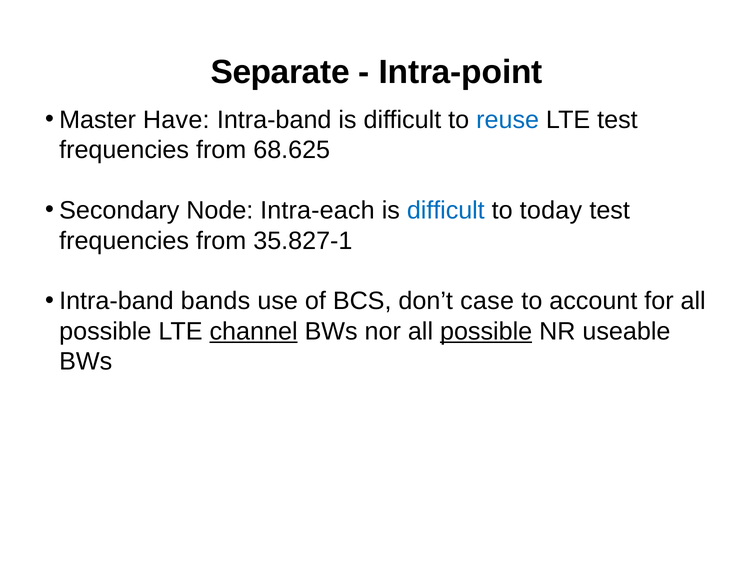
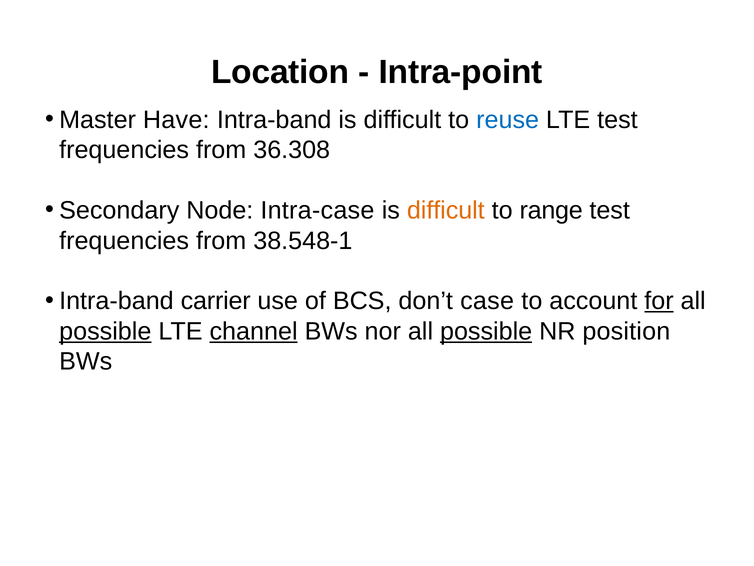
Separate: Separate -> Location
68.625: 68.625 -> 36.308
Intra-each: Intra-each -> Intra-case
difficult at (446, 210) colour: blue -> orange
today: today -> range
35.827-1: 35.827-1 -> 38.548-1
bands: bands -> carrier
for underline: none -> present
possible at (105, 331) underline: none -> present
useable: useable -> position
